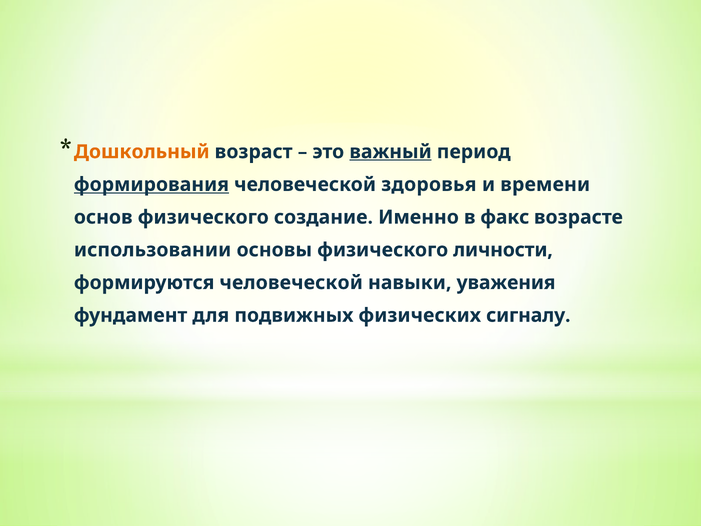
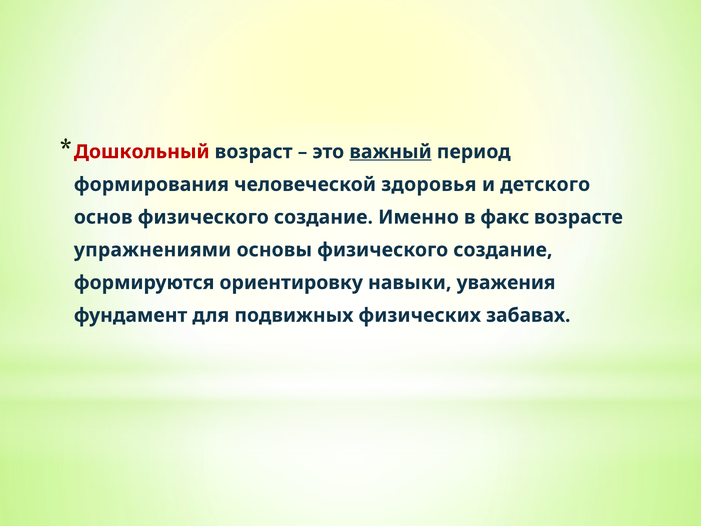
Дошкольный colour: orange -> red
формирования underline: present -> none
времени: времени -> детского
использовании: использовании -> упражнениями
основы физического личности: личности -> создание
формируются человеческой: человеческой -> ориентировку
сигналу: сигналу -> забавах
